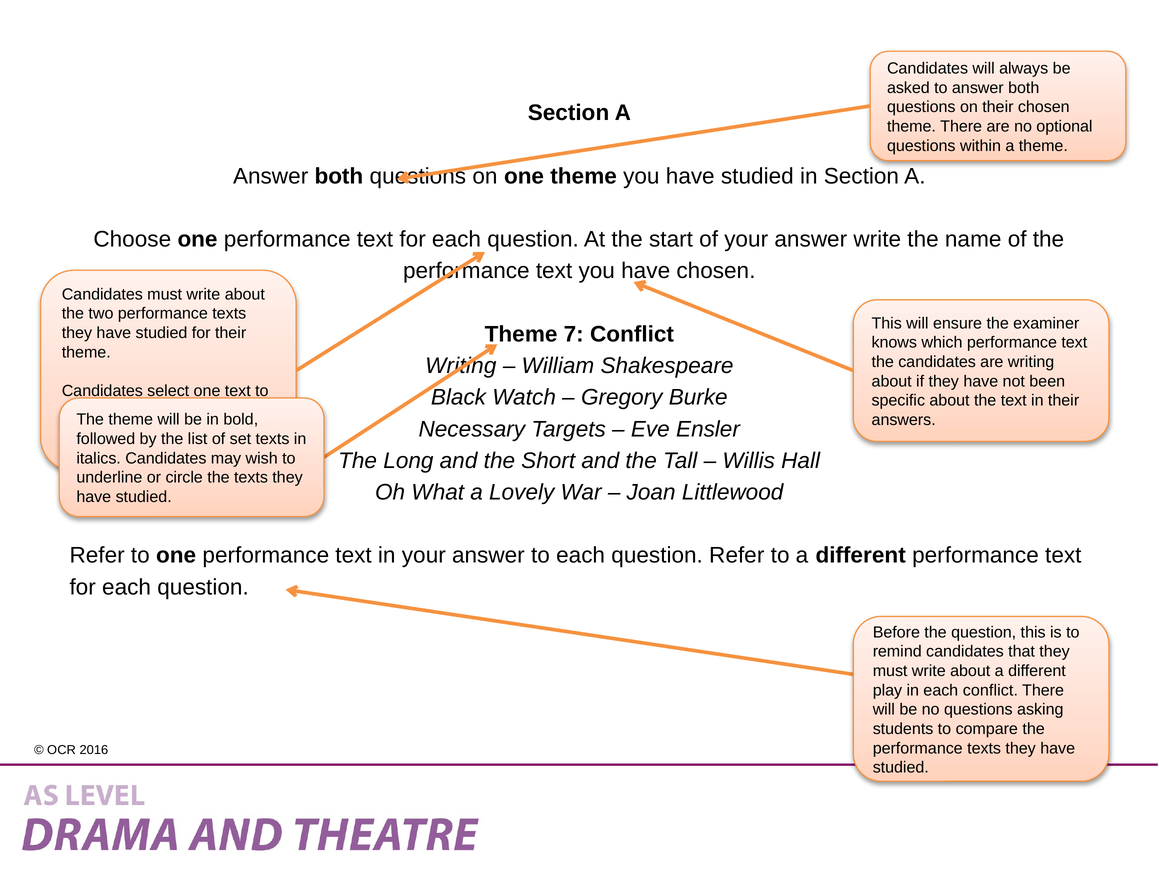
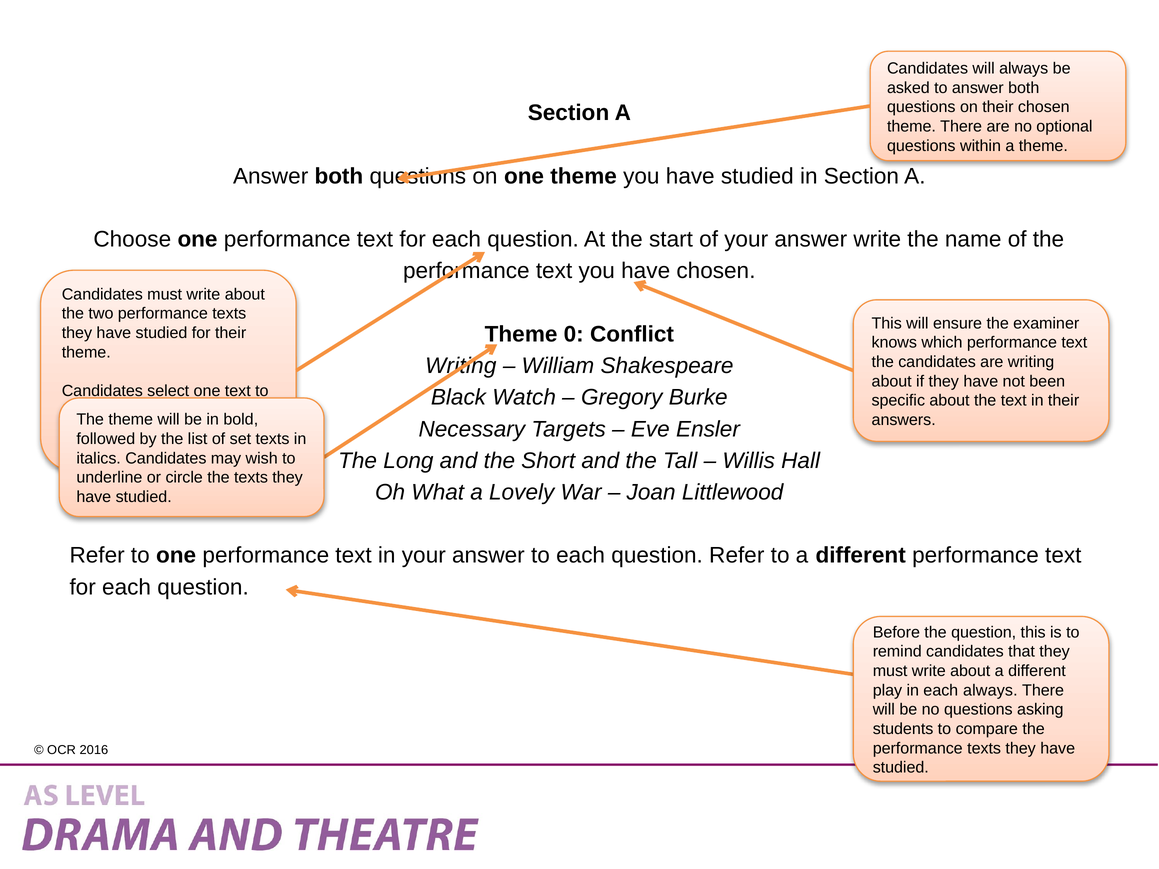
7: 7 -> 0
each conflict: conflict -> always
